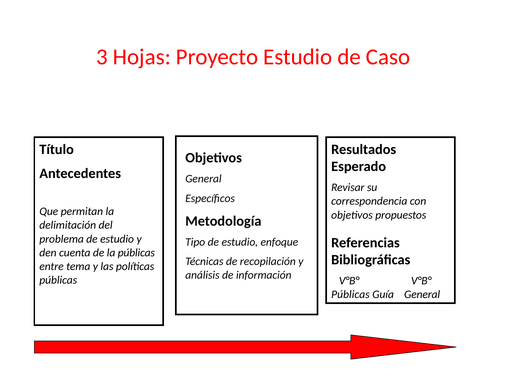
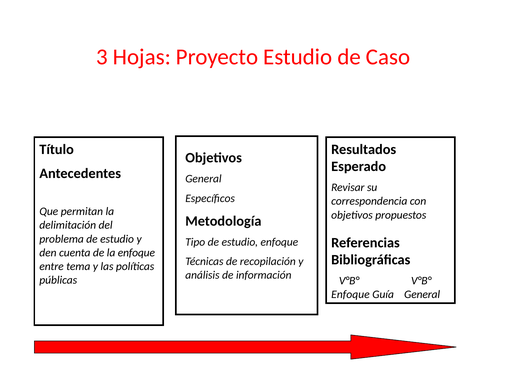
la públicas: públicas -> enfoque
Públicas at (350, 295): Públicas -> Enfoque
